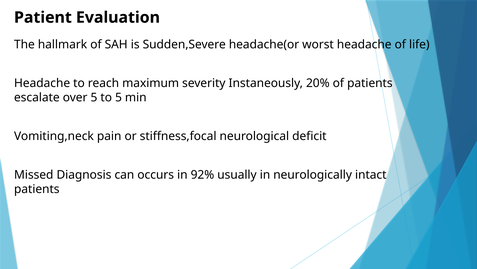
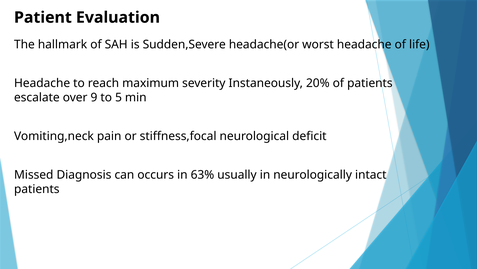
over 5: 5 -> 9
92%: 92% -> 63%
